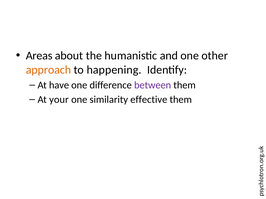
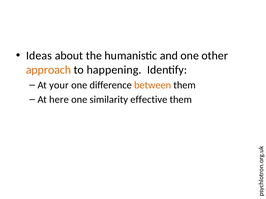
Areas: Areas -> Ideas
have: have -> your
between colour: purple -> orange
your: your -> here
